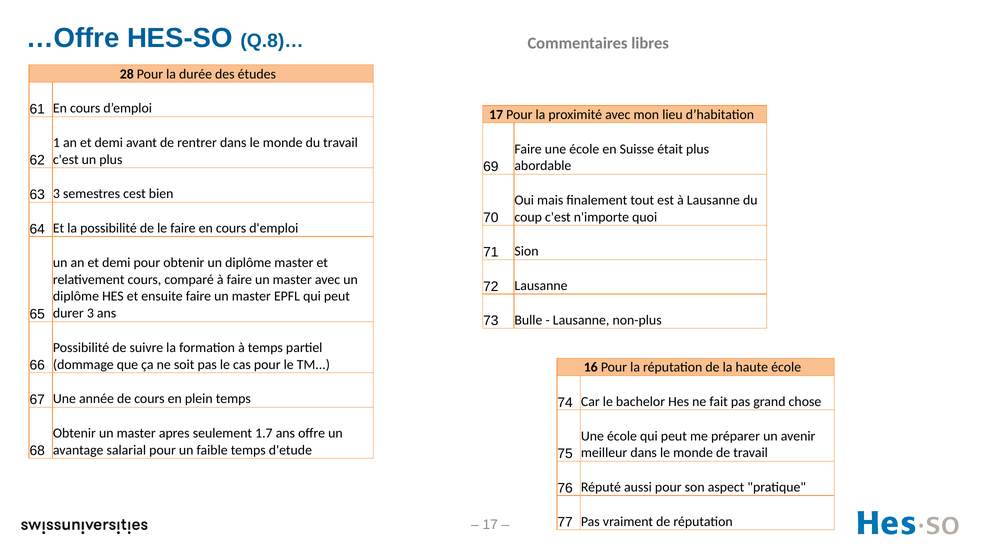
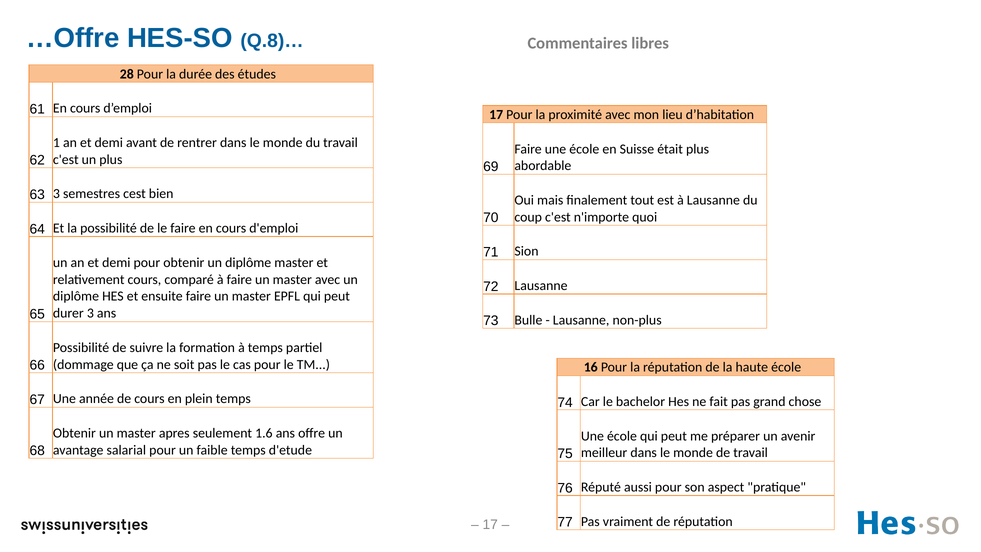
1.7: 1.7 -> 1.6
